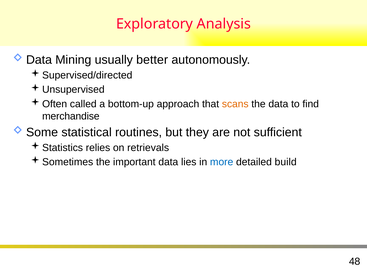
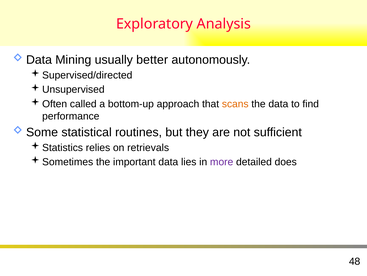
merchandise: merchandise -> performance
more colour: blue -> purple
build: build -> does
